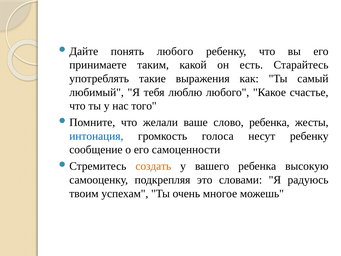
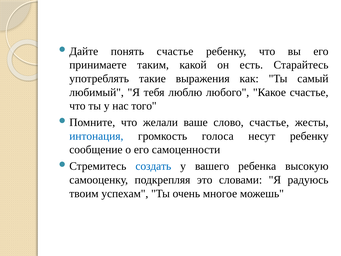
понять любого: любого -> счастье
слово ребенка: ребенка -> счастье
создать colour: orange -> blue
